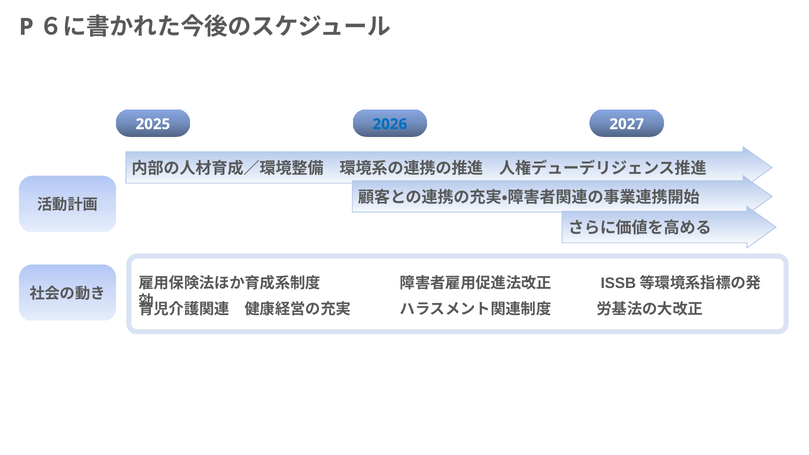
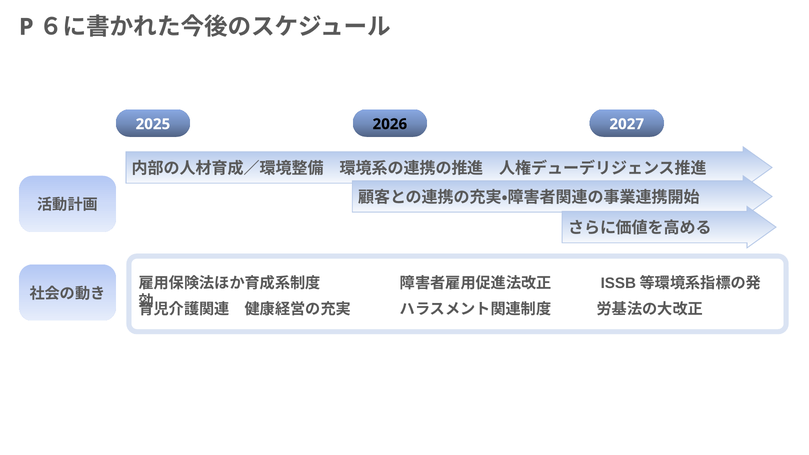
2026 colour: blue -> black
